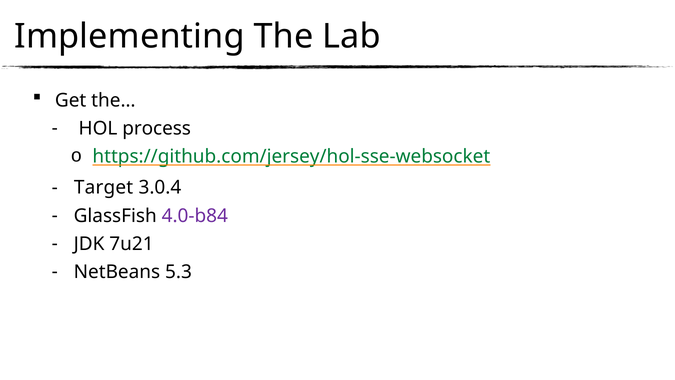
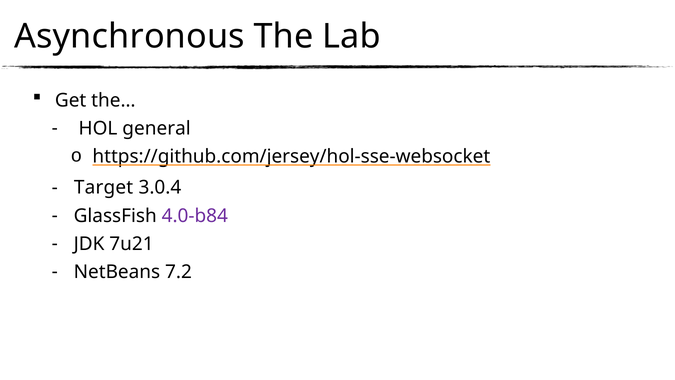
Implementing: Implementing -> Asynchronous
process: process -> general
https://github.com/jersey/hol-sse-websocket colour: green -> black
5.3: 5.3 -> 7.2
